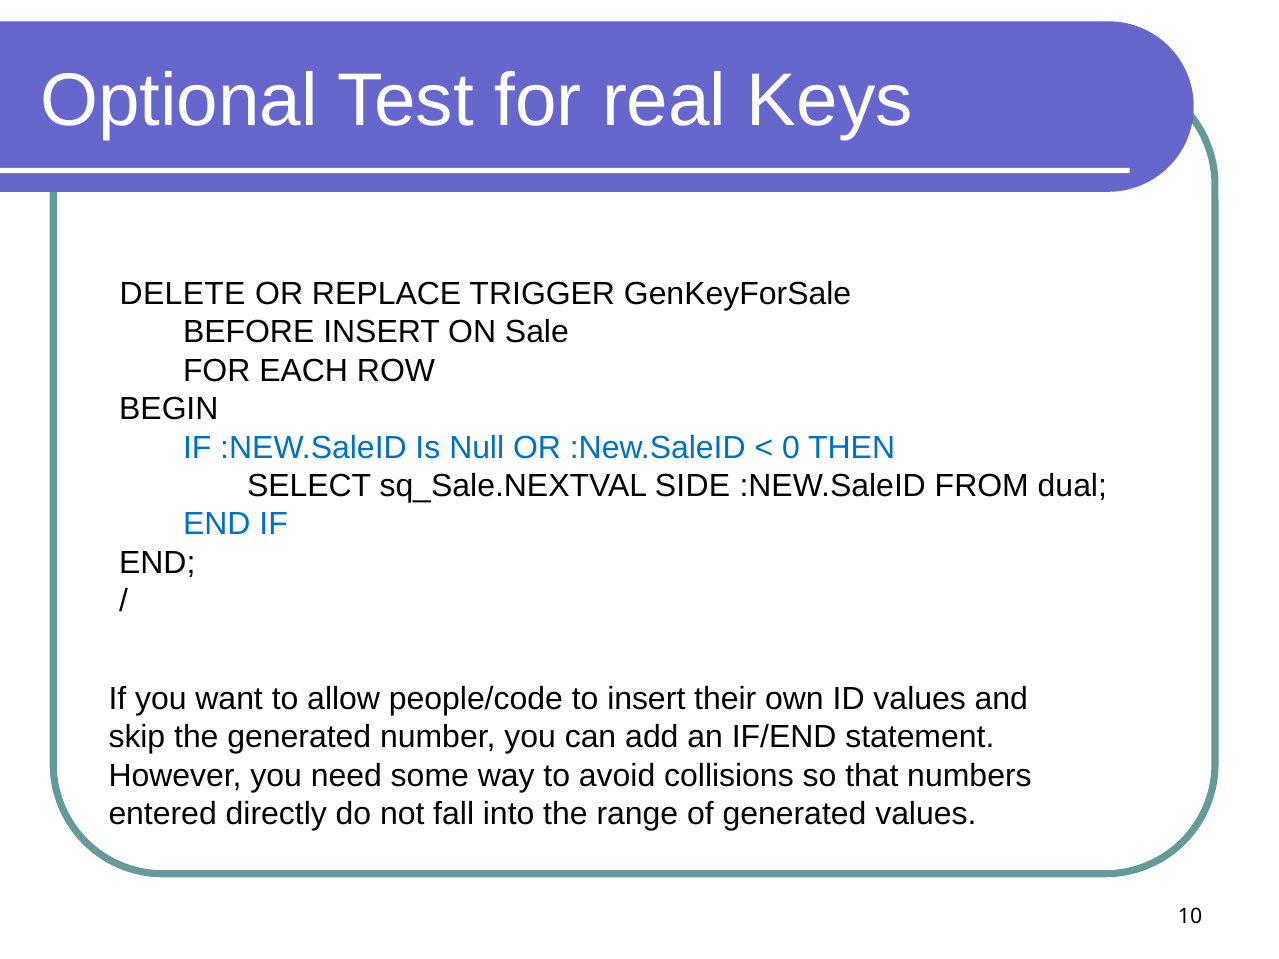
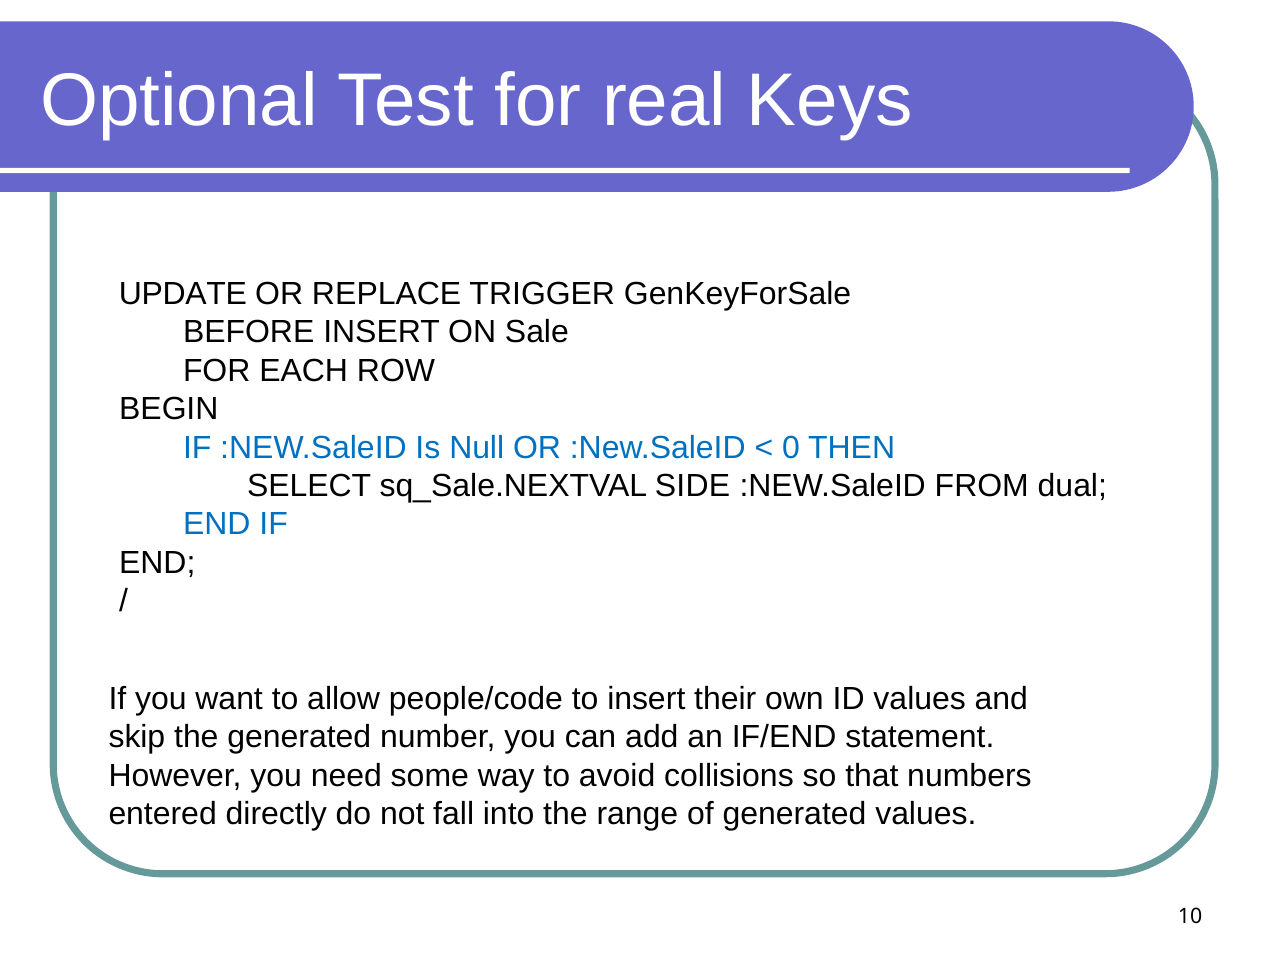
DELETE: DELETE -> UPDATE
